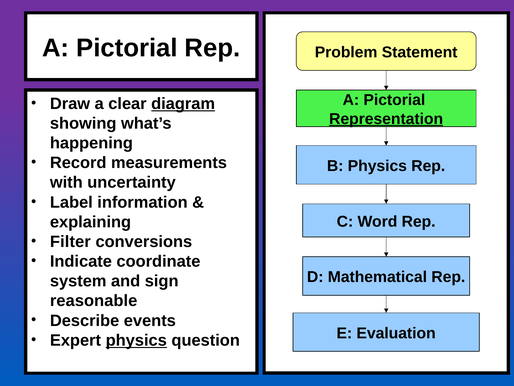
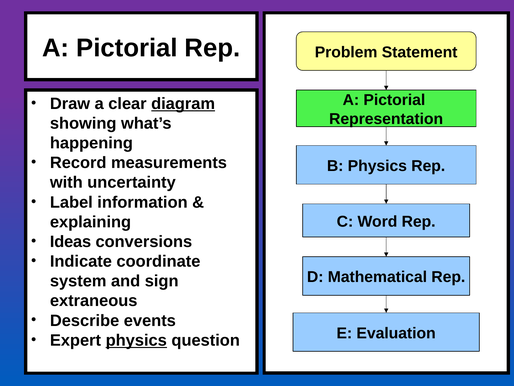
Representation underline: present -> none
Filter: Filter -> Ideas
reasonable: reasonable -> extraneous
